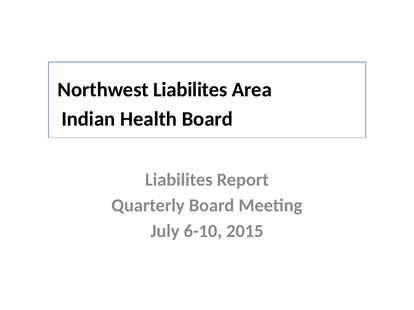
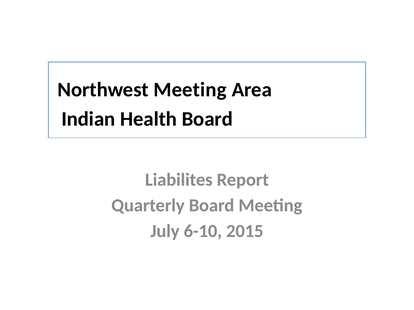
Northwest Liabilites: Liabilites -> Meeting
